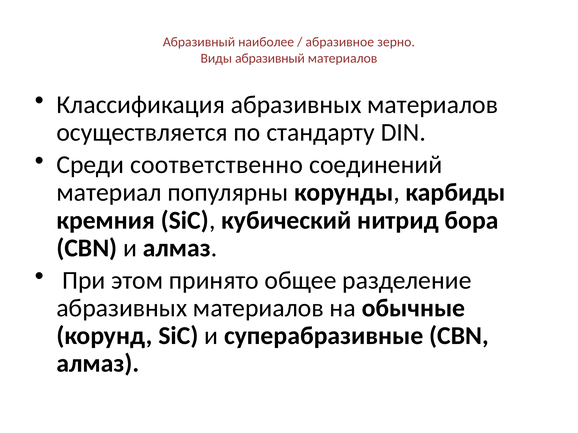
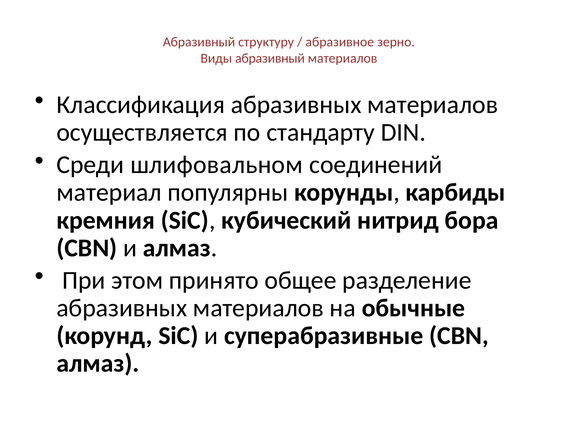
наиболее: наиболее -> структуру
соответственно: соответственно -> шлифовальном
